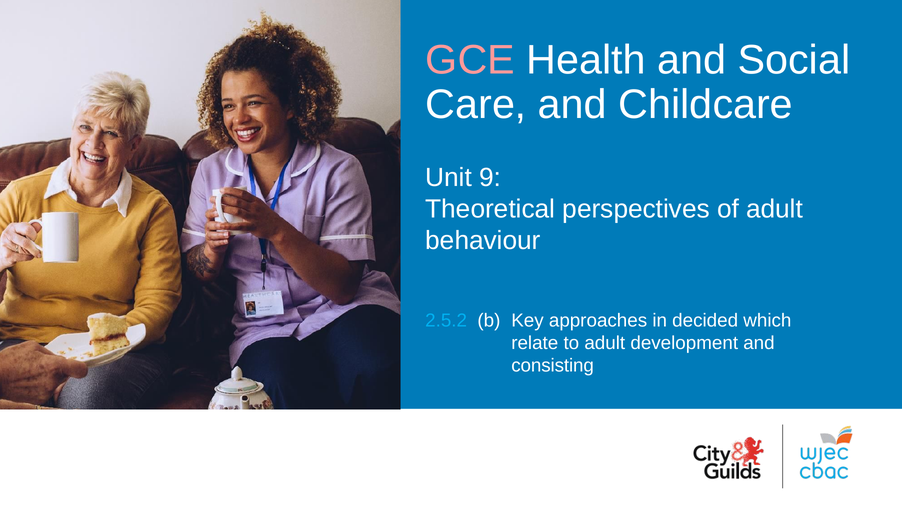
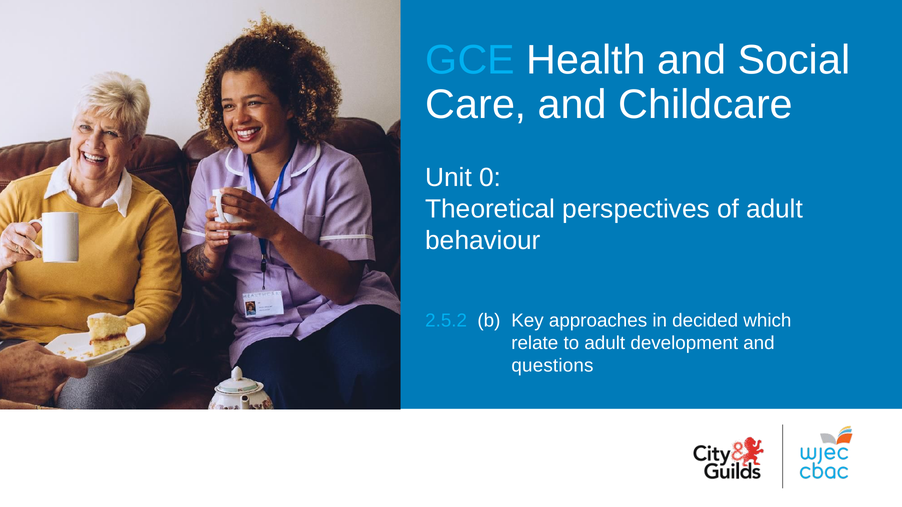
GCE colour: pink -> light blue
9: 9 -> 0
consisting: consisting -> questions
